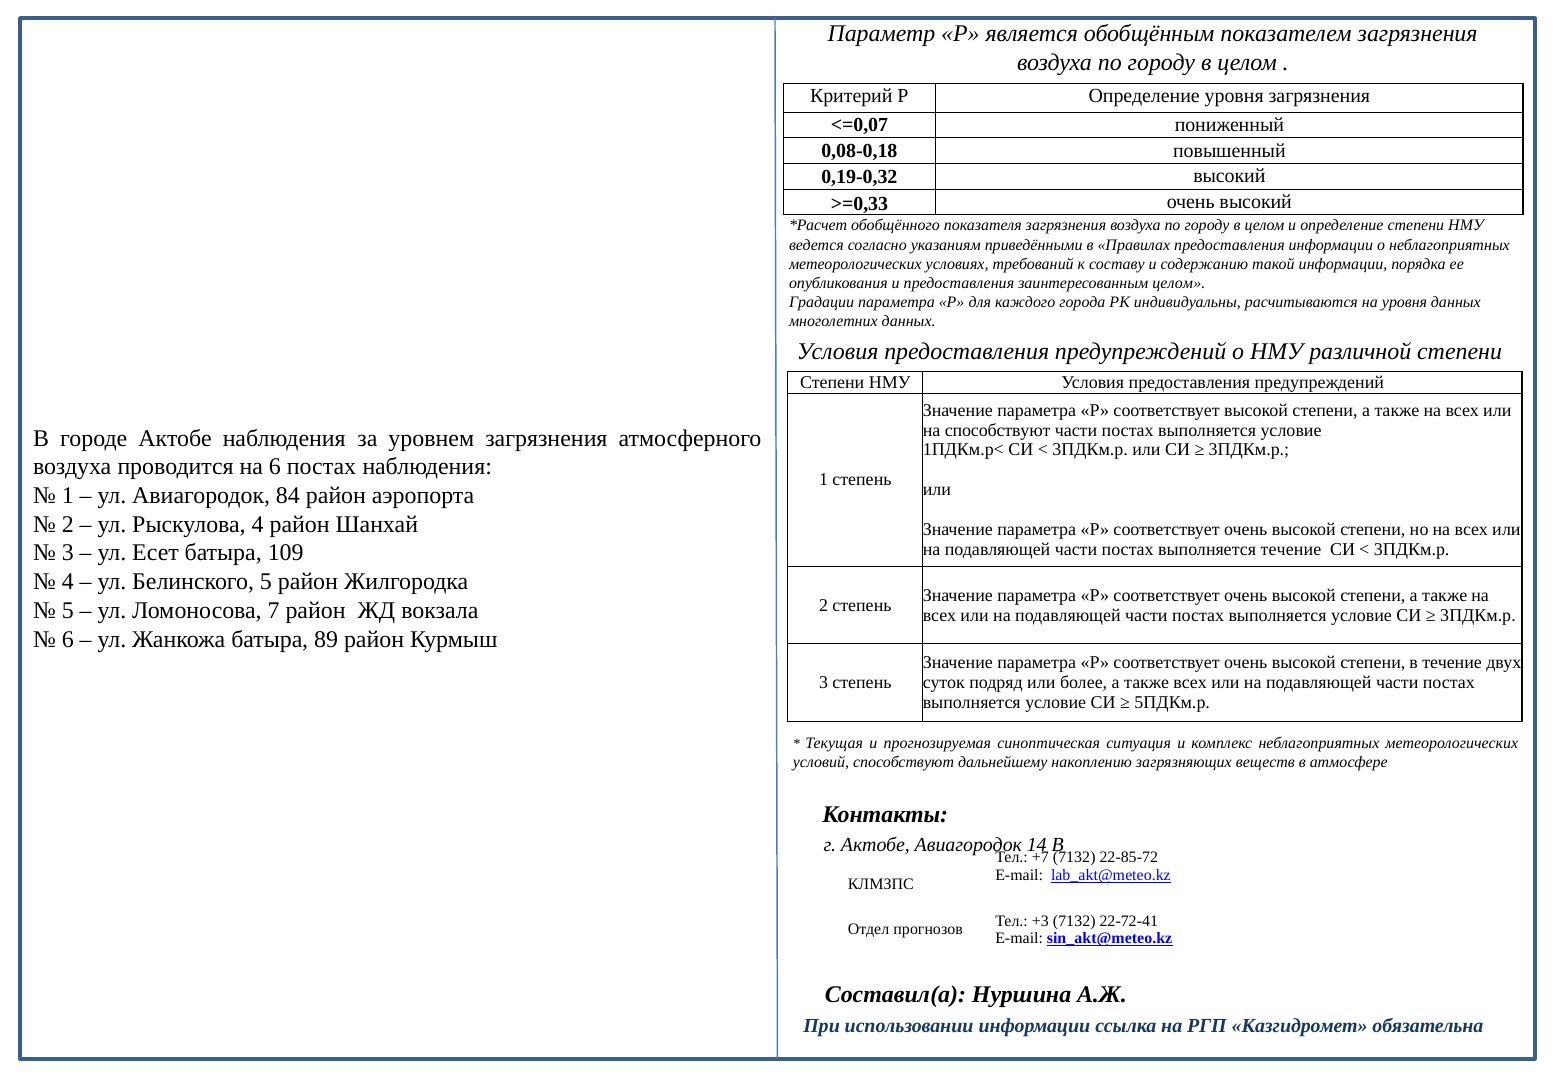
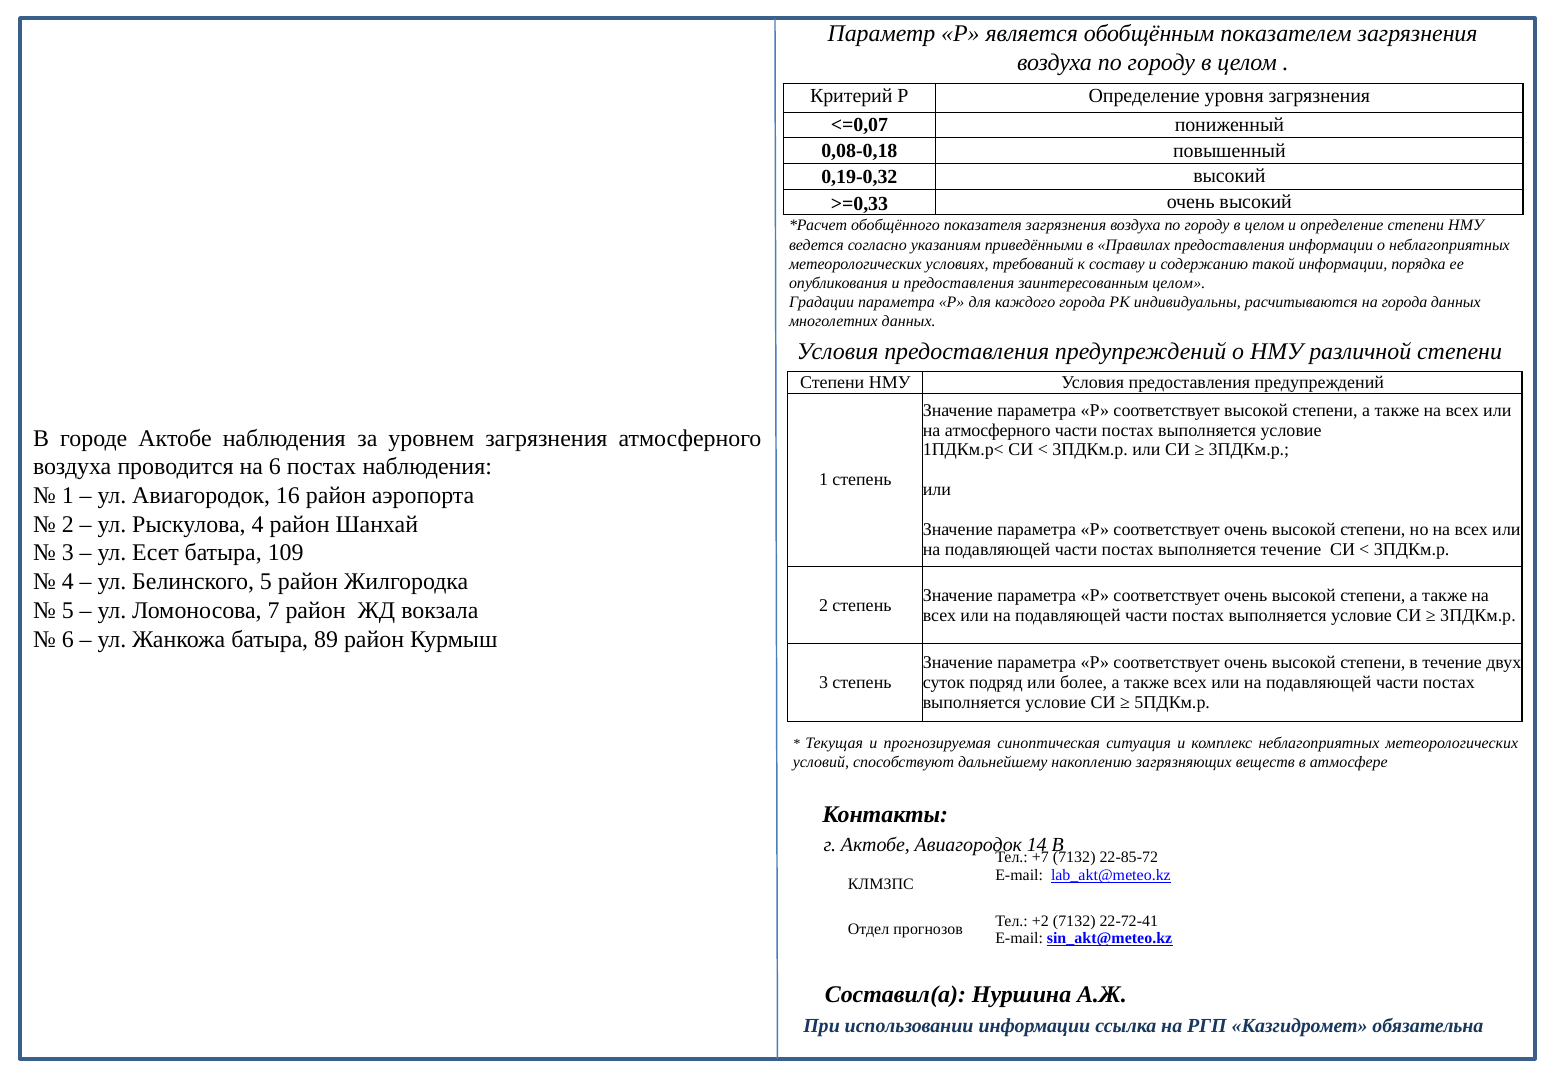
на уровня: уровня -> города
на способствуют: способствуют -> атмосферного
84: 84 -> 16
+3: +3 -> +2
